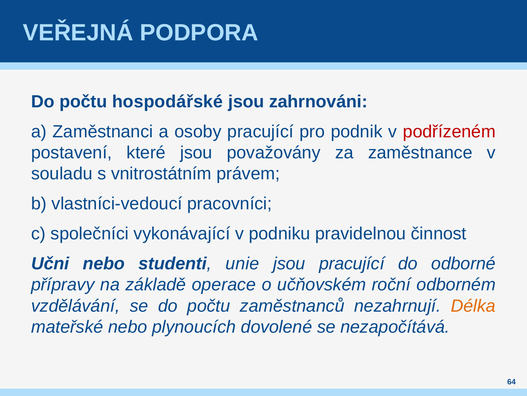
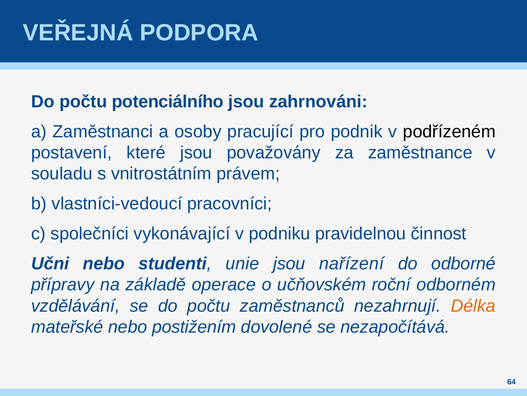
hospodářské: hospodářské -> potenciálního
podřízeném colour: red -> black
jsou pracující: pracující -> nařízení
plynoucích: plynoucích -> postižením
